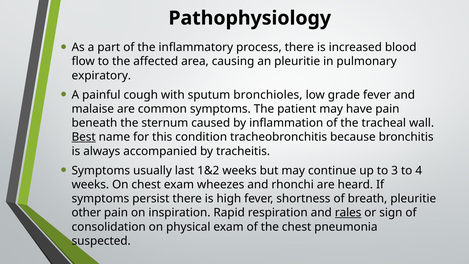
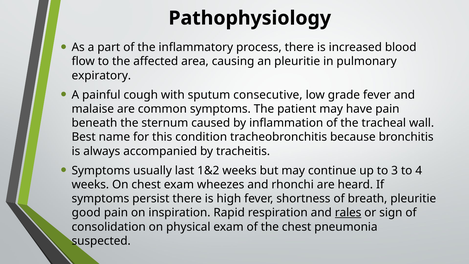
bronchioles: bronchioles -> consecutive
Best underline: present -> none
other: other -> good
